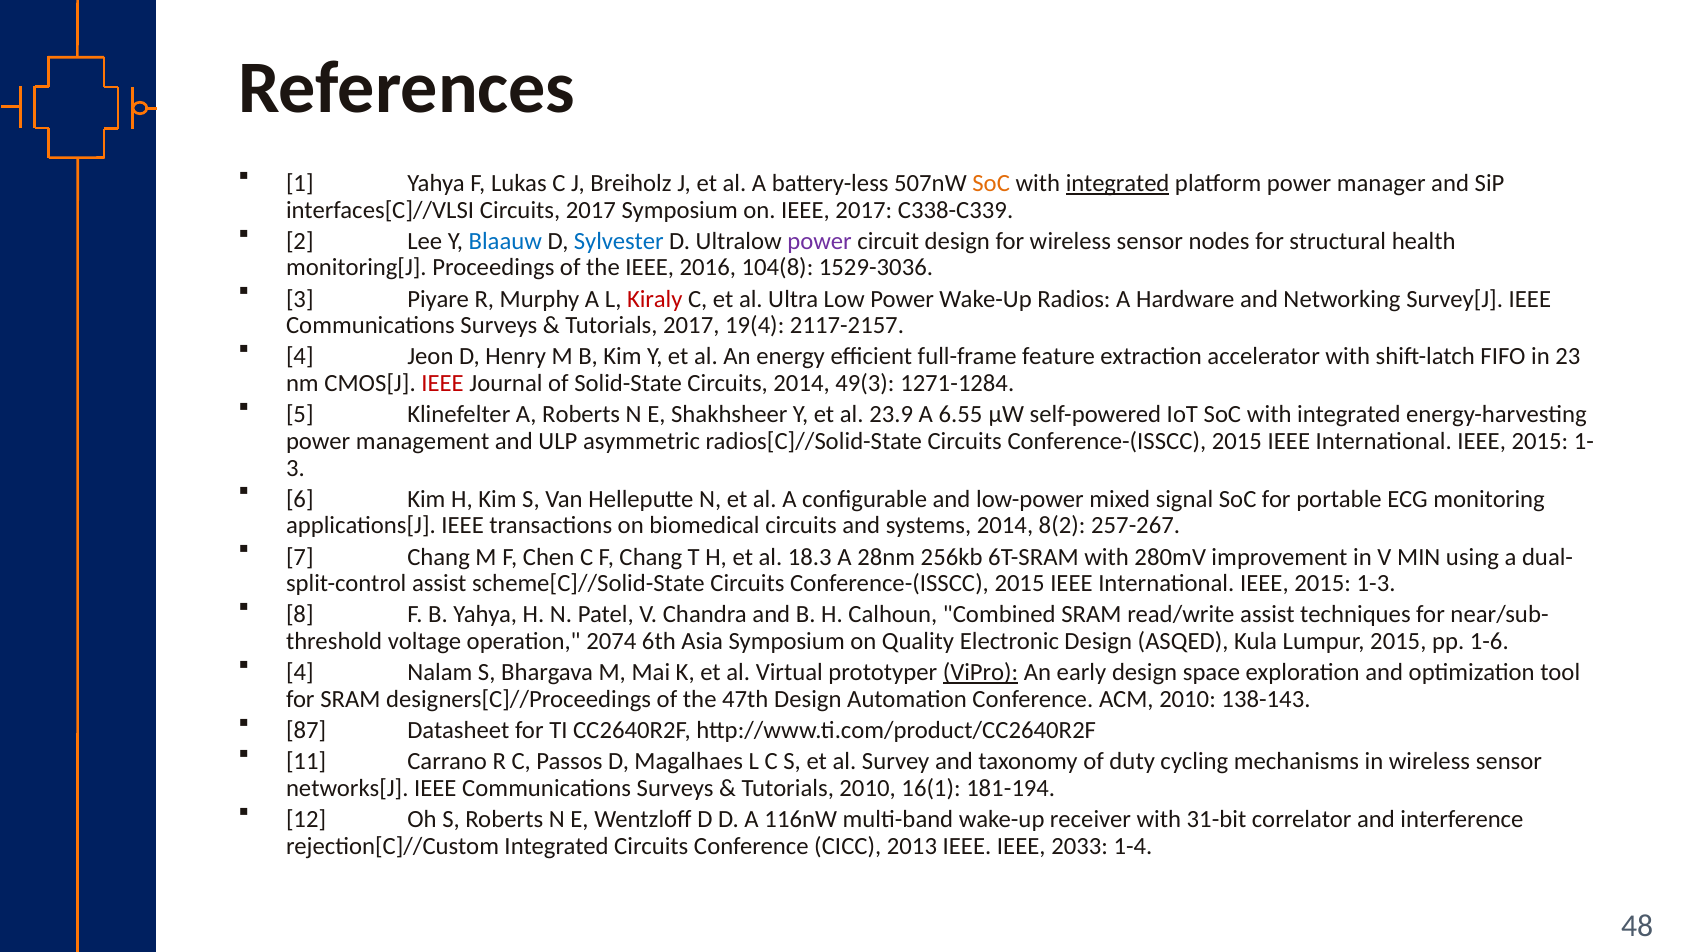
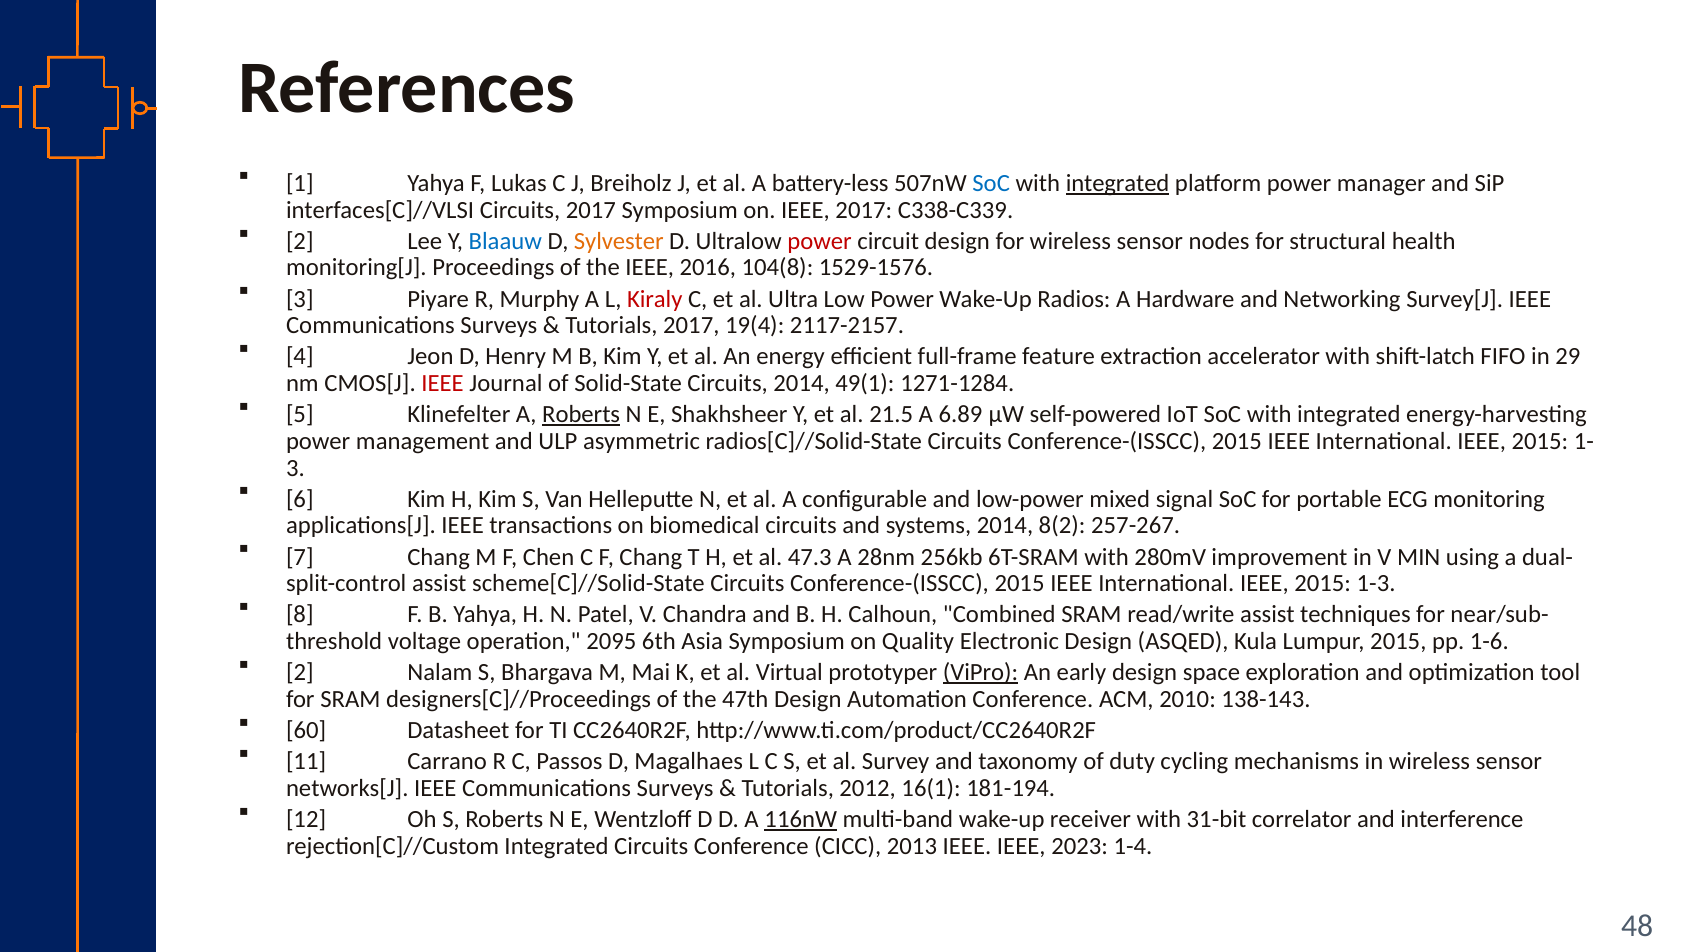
SoC at (991, 183) colour: orange -> blue
Sylvester colour: blue -> orange
power at (820, 241) colour: purple -> red
1529-3036: 1529-3036 -> 1529-1576
23: 23 -> 29
49(3: 49(3 -> 49(1
Roberts at (581, 415) underline: none -> present
23.9: 23.9 -> 21.5
6.55: 6.55 -> 6.89
18.3: 18.3 -> 47.3
2074: 2074 -> 2095
4 at (300, 673): 4 -> 2
87: 87 -> 60
Tutorials 2010: 2010 -> 2012
116nW underline: none -> present
2033: 2033 -> 2023
